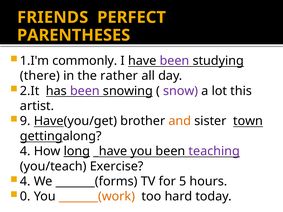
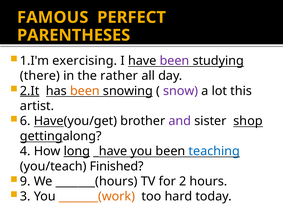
FRIENDS: FRIENDS -> FAMOUS
commonly: commonly -> exercising
2.It underline: none -> present
been at (85, 91) colour: purple -> orange
9: 9 -> 6
and colour: orange -> purple
town: town -> shop
teaching colour: purple -> blue
Exercise: Exercise -> Finished
4 at (25, 182): 4 -> 9
_______(forms: _______(forms -> _______(hours
5: 5 -> 2
0: 0 -> 3
